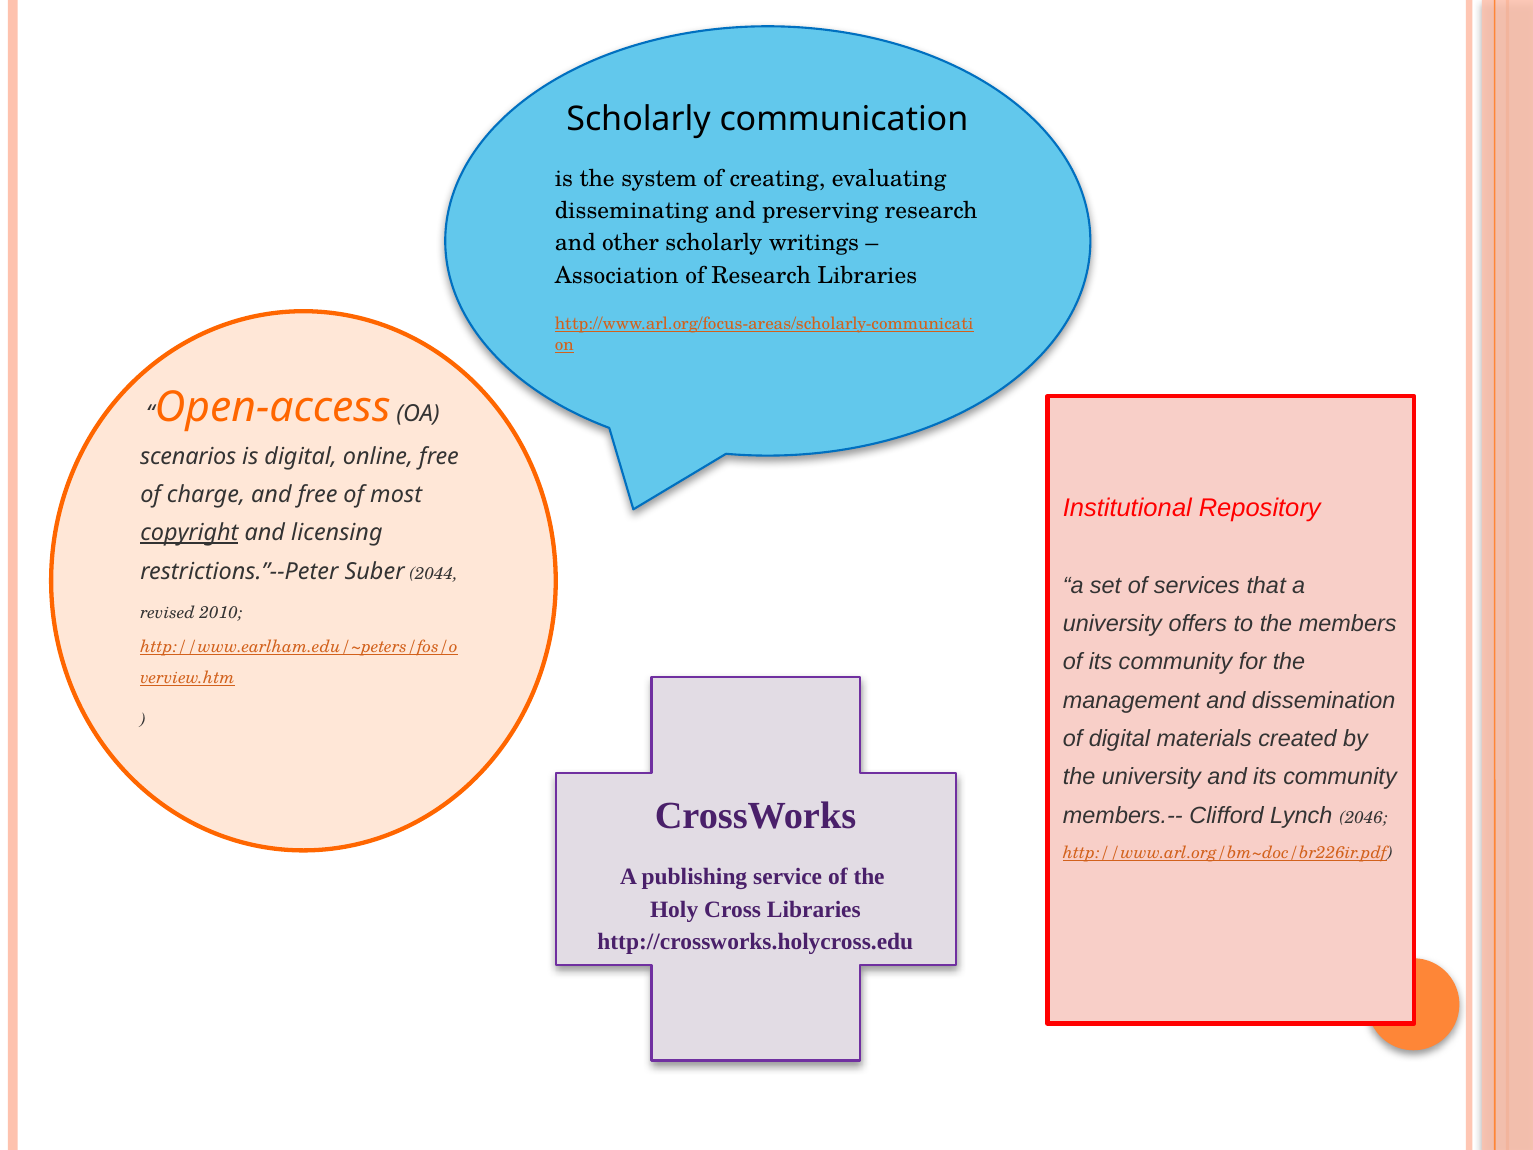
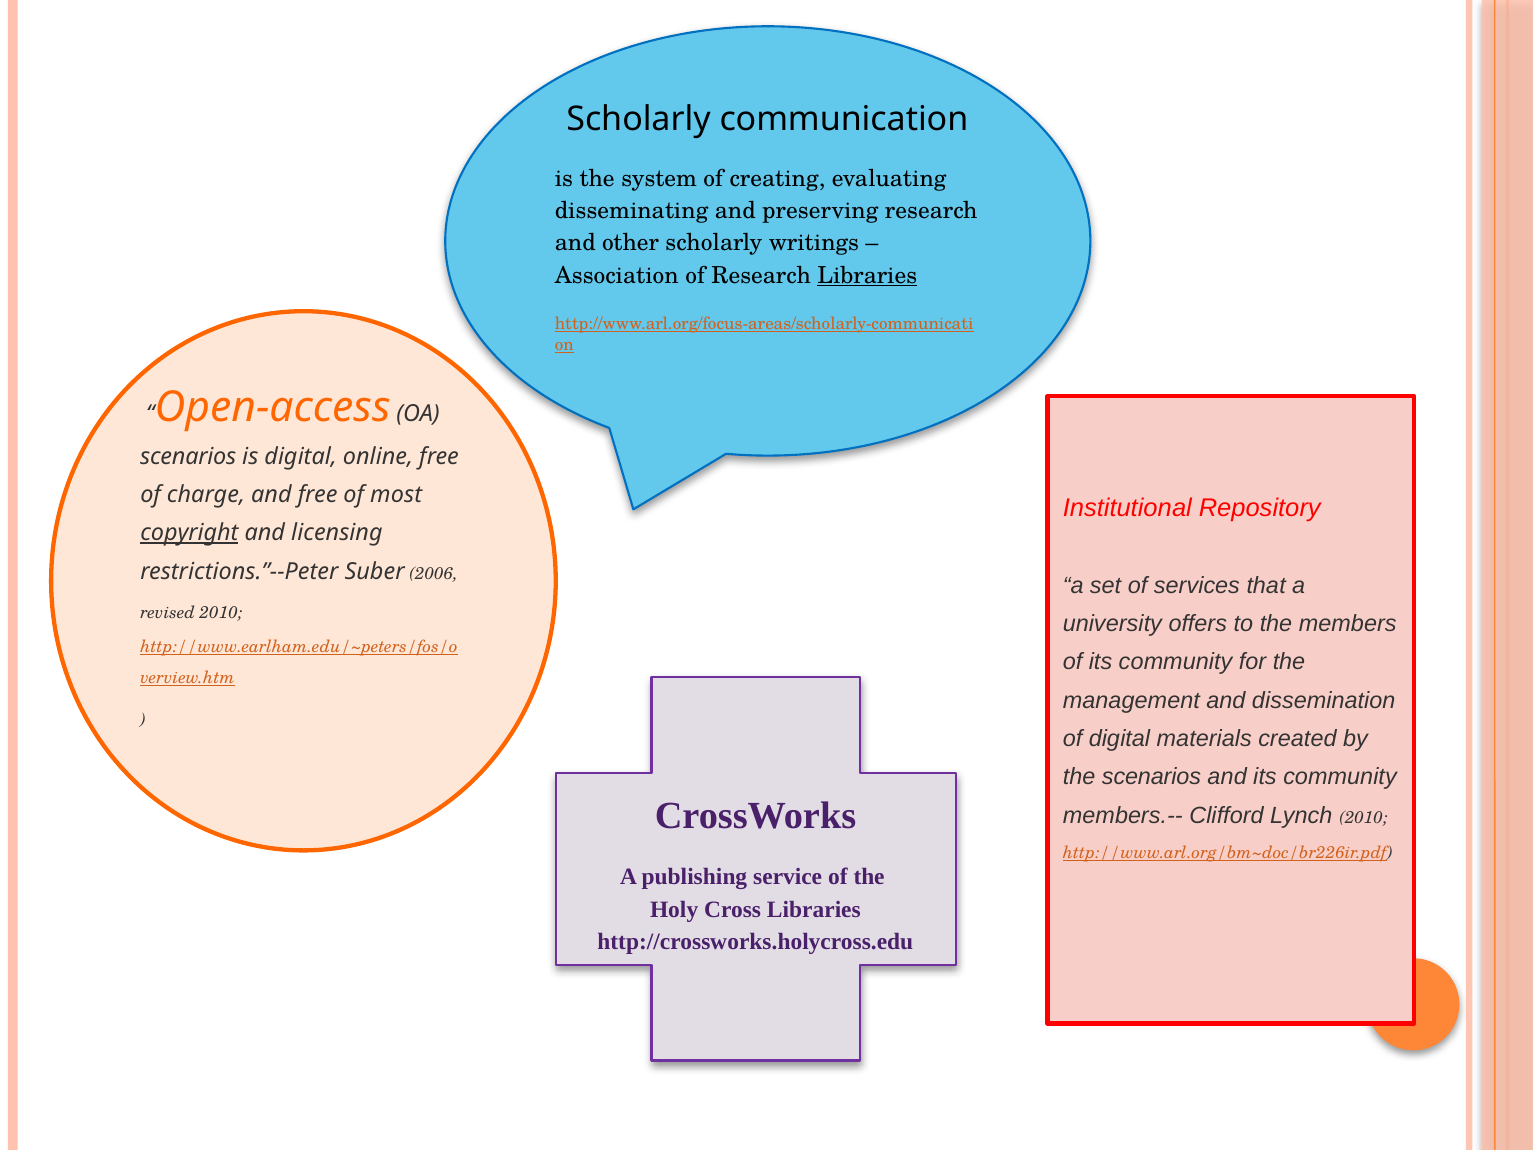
Libraries at (867, 275) underline: none -> present
2044: 2044 -> 2006
the university: university -> scenarios
Lynch 2046: 2046 -> 2010
